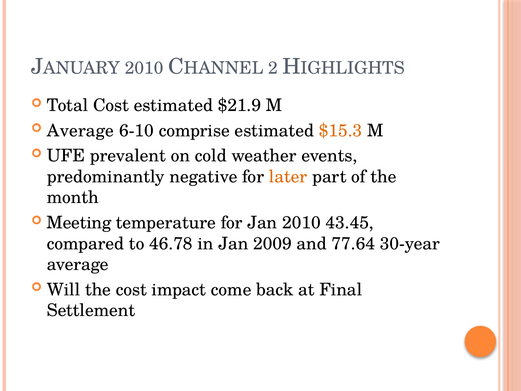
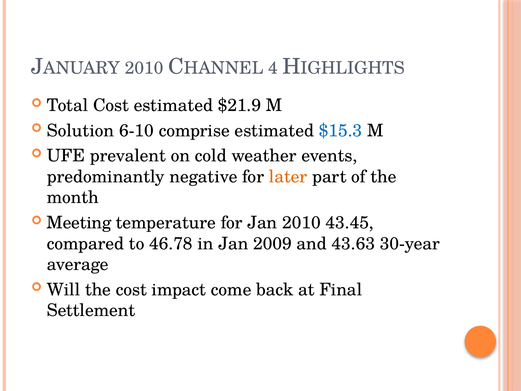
2: 2 -> 4
Average at (80, 131): Average -> Solution
$15.3 colour: orange -> blue
77.64: 77.64 -> 43.63
